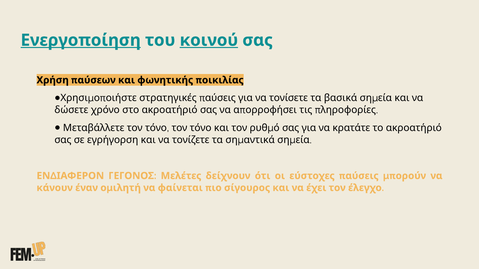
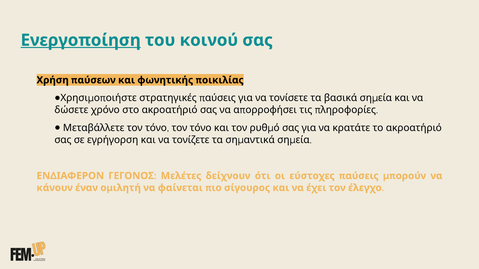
κοινού underline: present -> none
